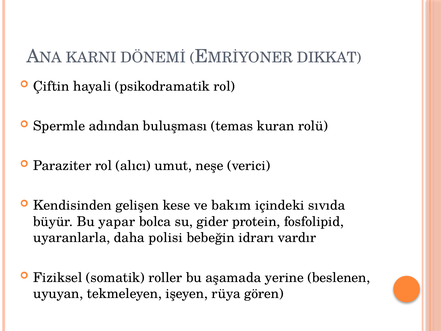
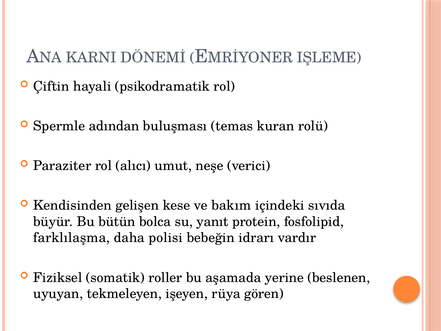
DIKKAT: DIKKAT -> IŞLEME
yapar: yapar -> bütün
gider: gider -> yanıt
uyaranlarla: uyaranlarla -> farklılaşma
